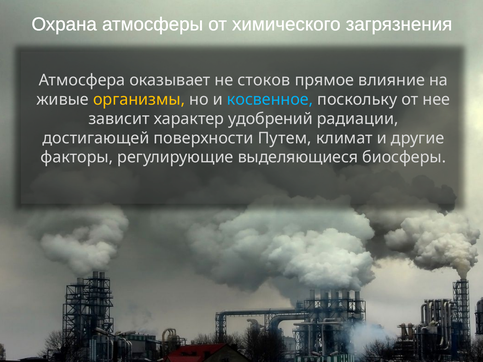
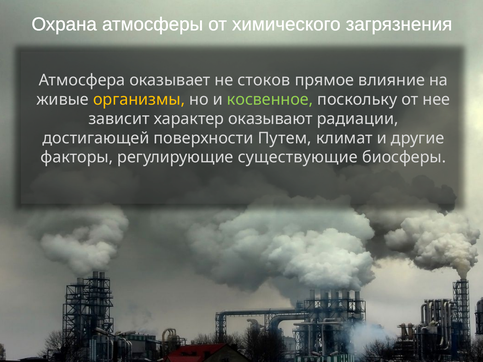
косвенное colour: light blue -> light green
удобрений: удобрений -> оказывают
выделяющиеся: выделяющиеся -> существующие
